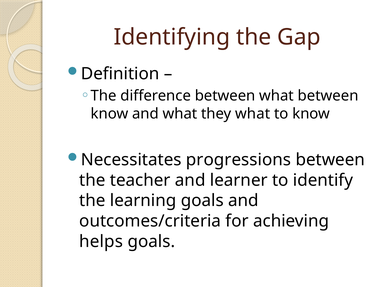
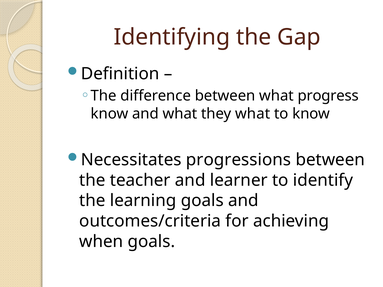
what between: between -> progress
helps: helps -> when
